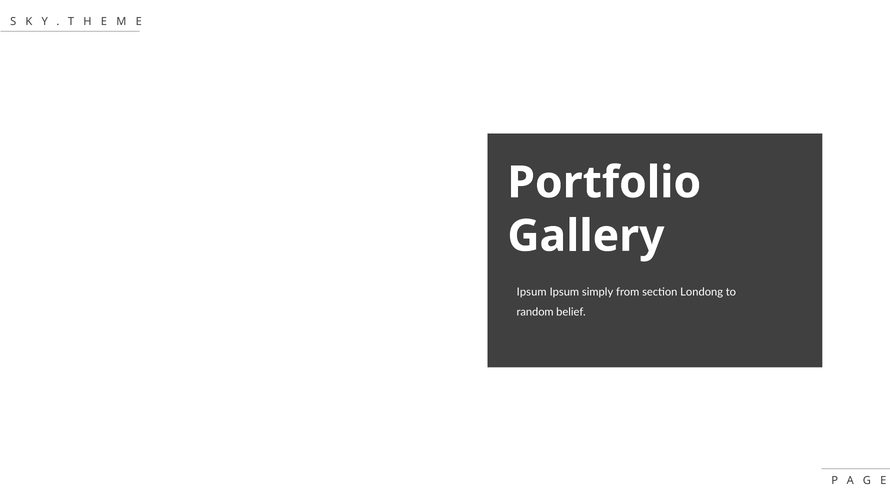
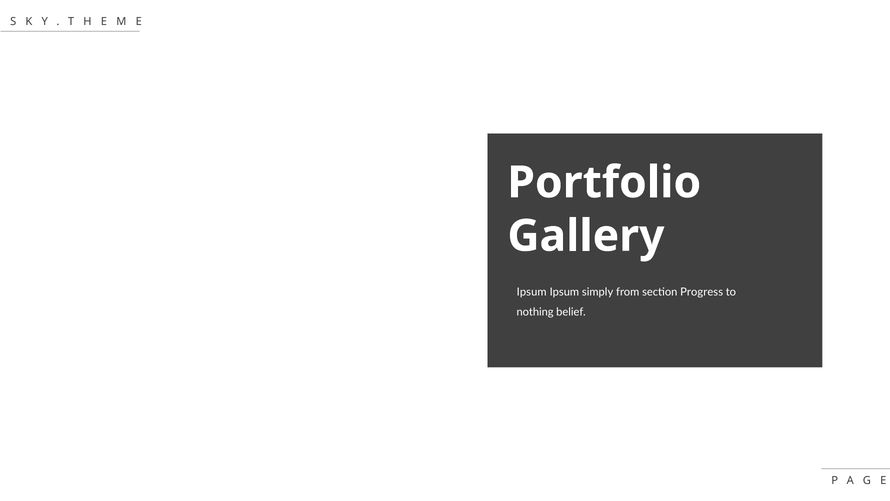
Londong: Londong -> Progress
random: random -> nothing
